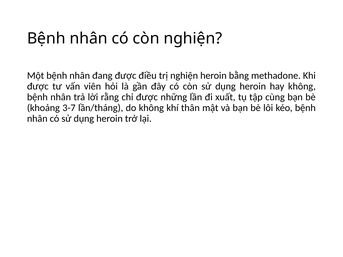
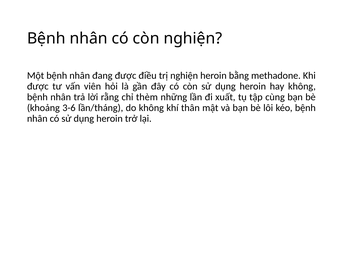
chỉ được: được -> thèm
3-7: 3-7 -> 3-6
